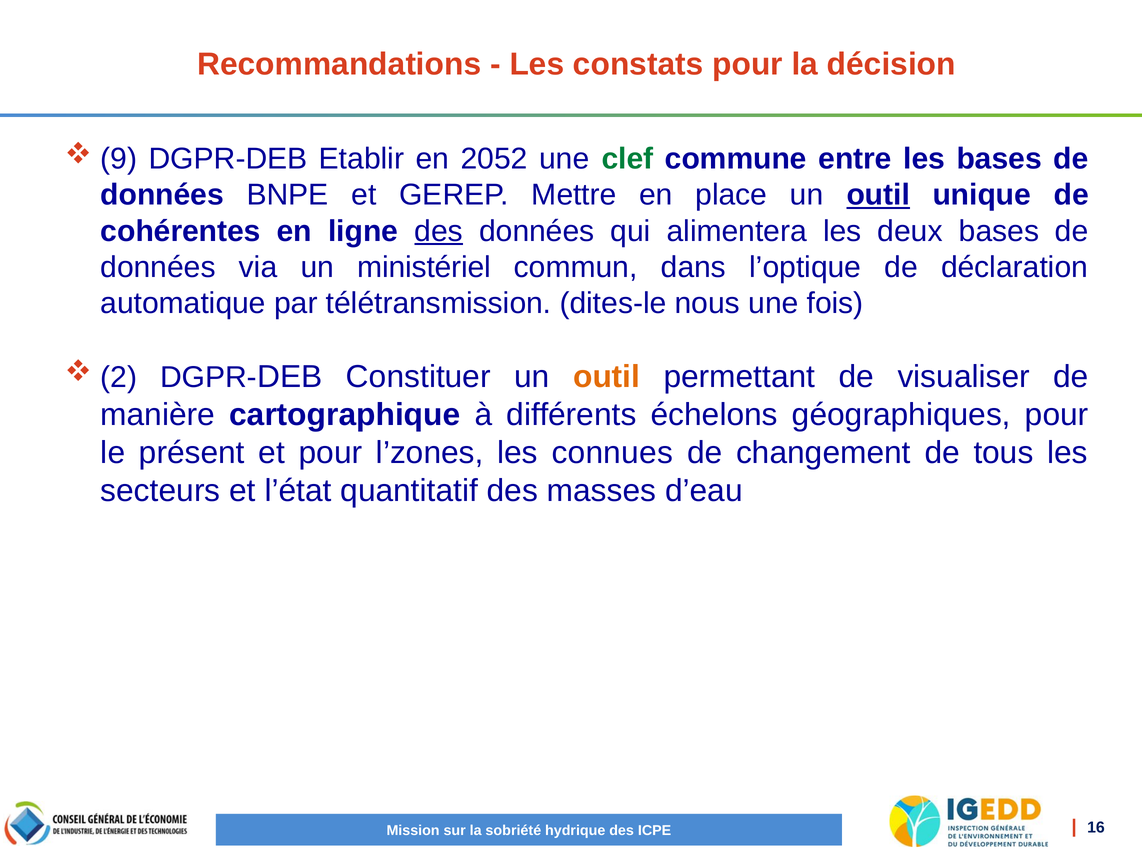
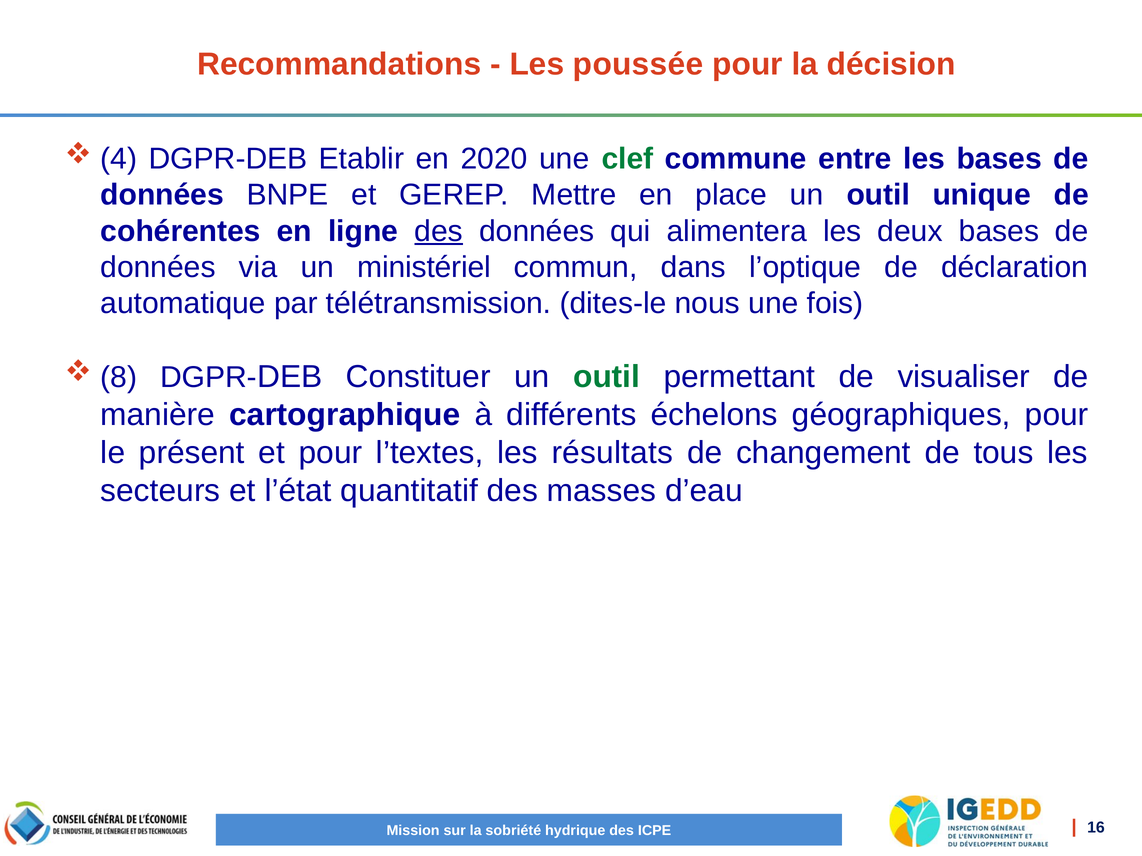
constats: constats -> poussée
9: 9 -> 4
2052: 2052 -> 2020
outil at (878, 195) underline: present -> none
2: 2 -> 8
outil at (607, 377) colour: orange -> green
l’zones: l’zones -> l’textes
connues: connues -> résultats
